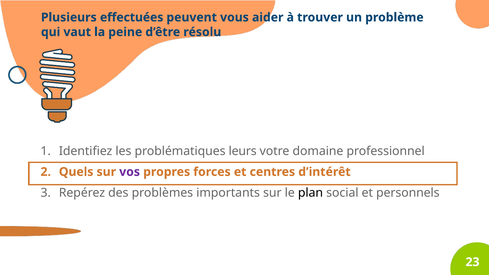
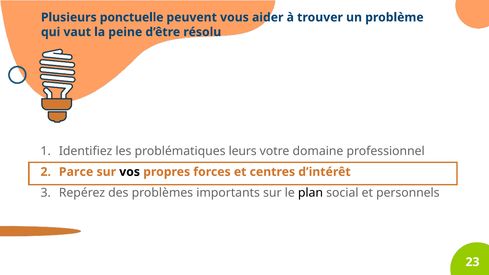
effectuées: effectuées -> ponctuelle
Quels: Quels -> Parce
vos colour: purple -> black
